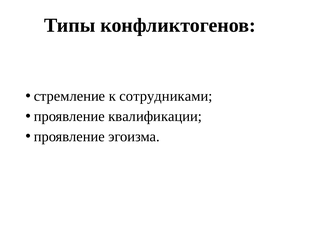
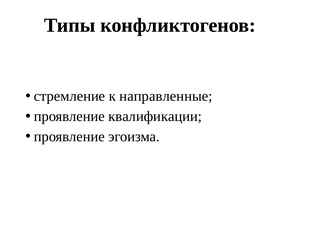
сотрудниками: сотрудниками -> направленные
